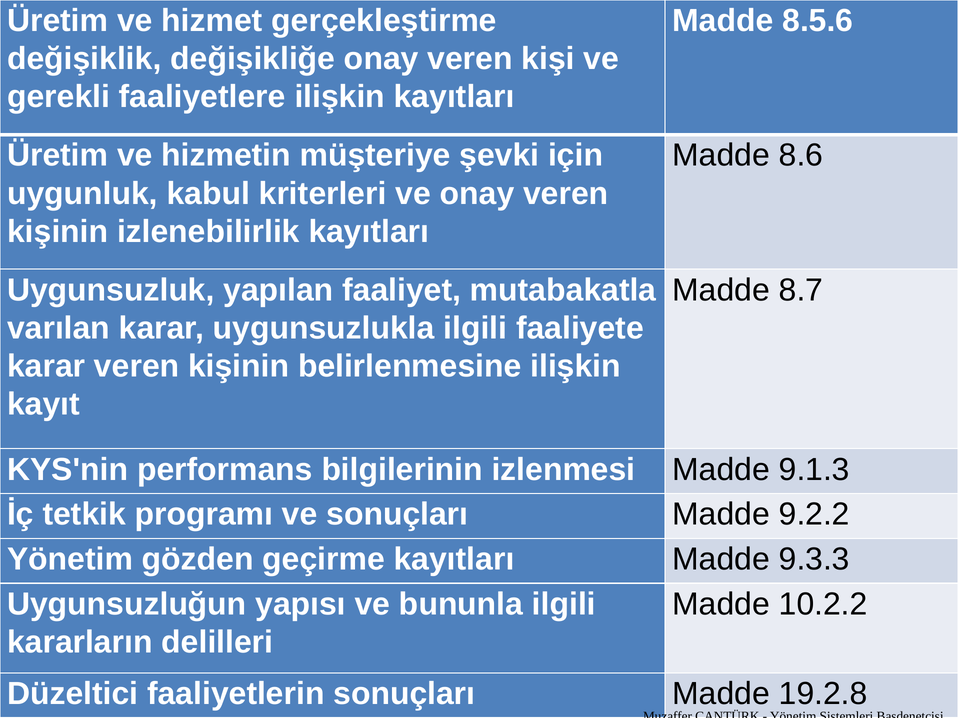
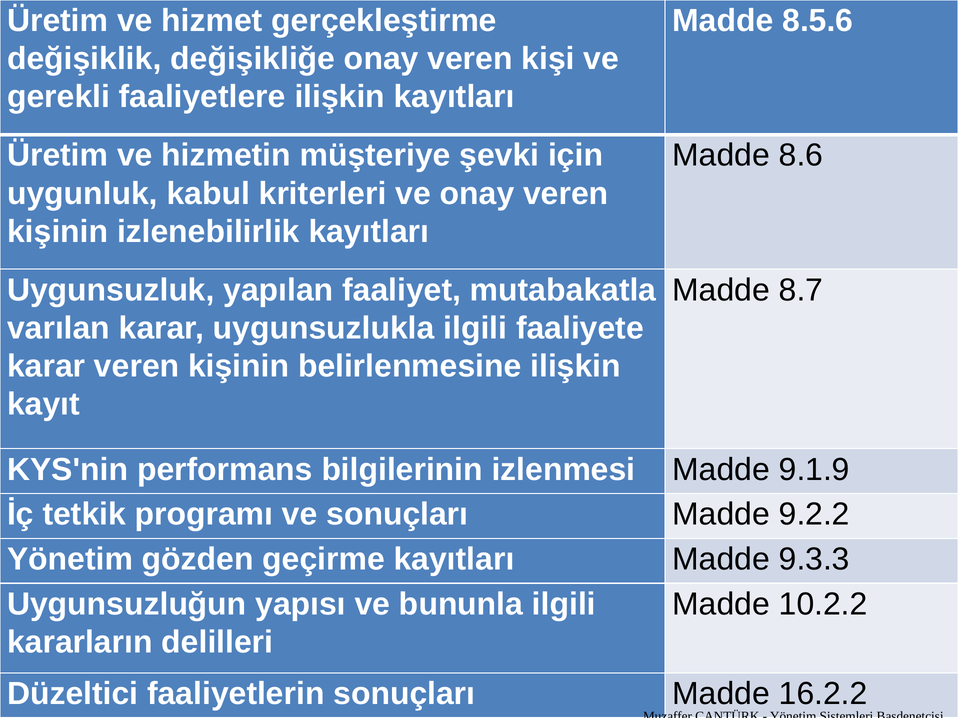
9.1.3: 9.1.3 -> 9.1.9
19.2.8: 19.2.8 -> 16.2.2
